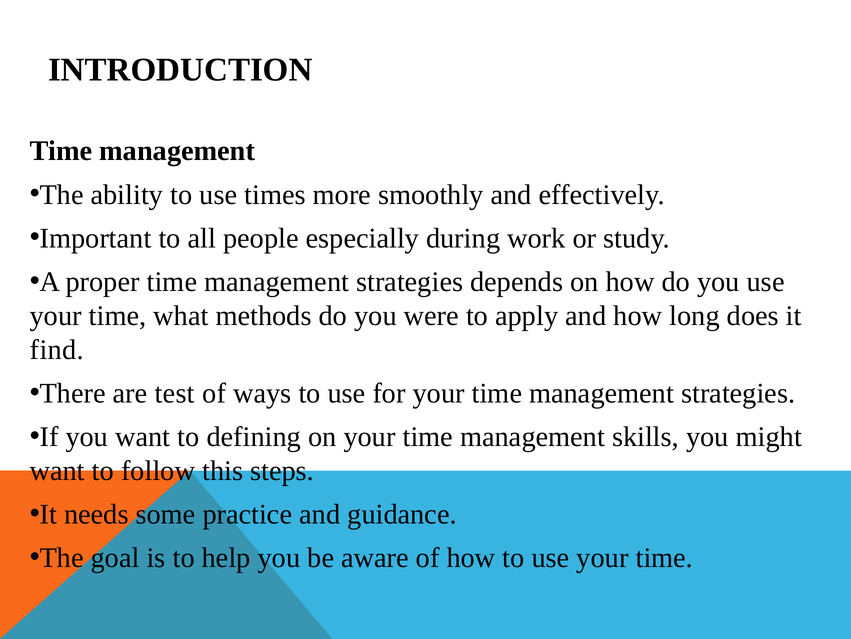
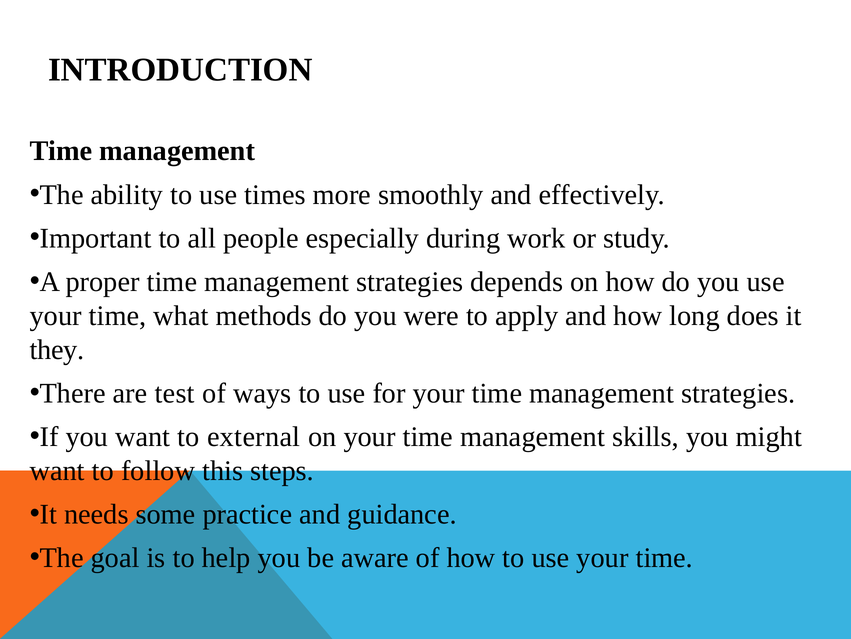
find: find -> they
defining: defining -> external
